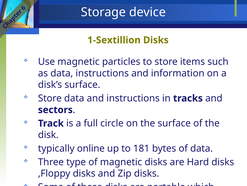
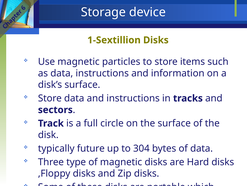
online: online -> future
181: 181 -> 304
